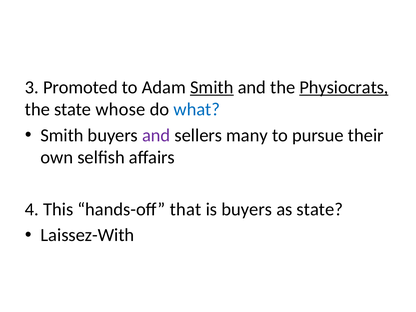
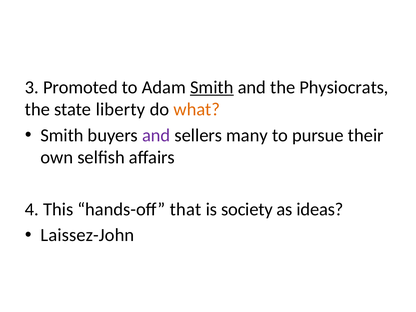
Physiocrats underline: present -> none
whose: whose -> liberty
what colour: blue -> orange
is buyers: buyers -> society
as state: state -> ideas
Laissez-With: Laissez-With -> Laissez-John
